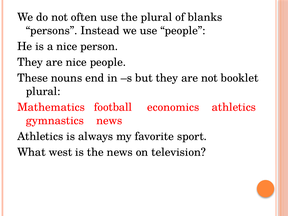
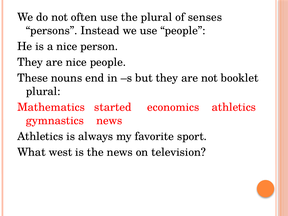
blanks: blanks -> senses
football: football -> started
